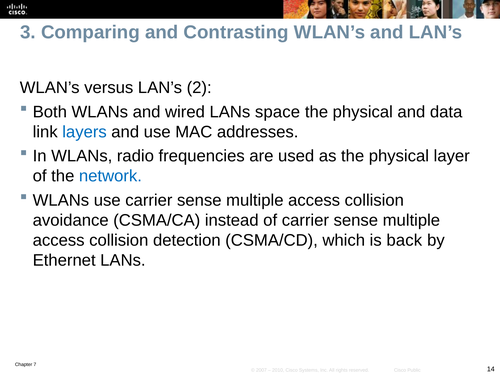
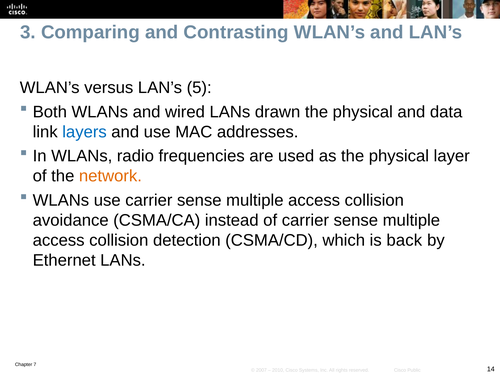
2: 2 -> 5
space: space -> drawn
network colour: blue -> orange
